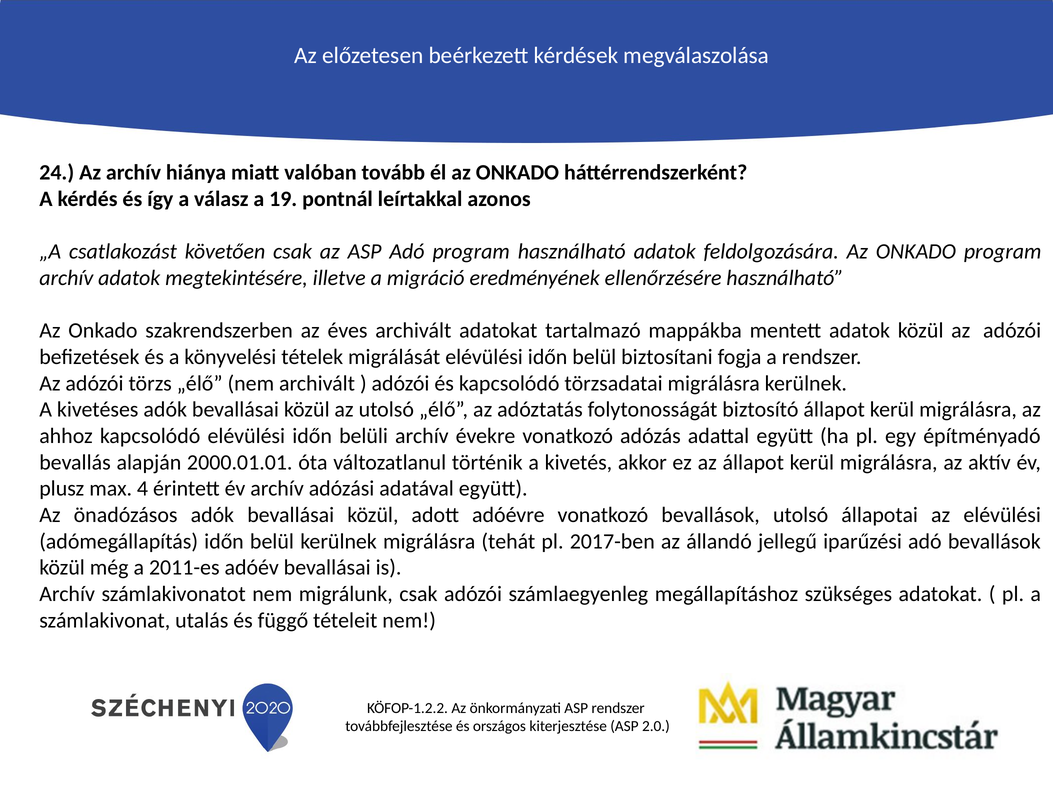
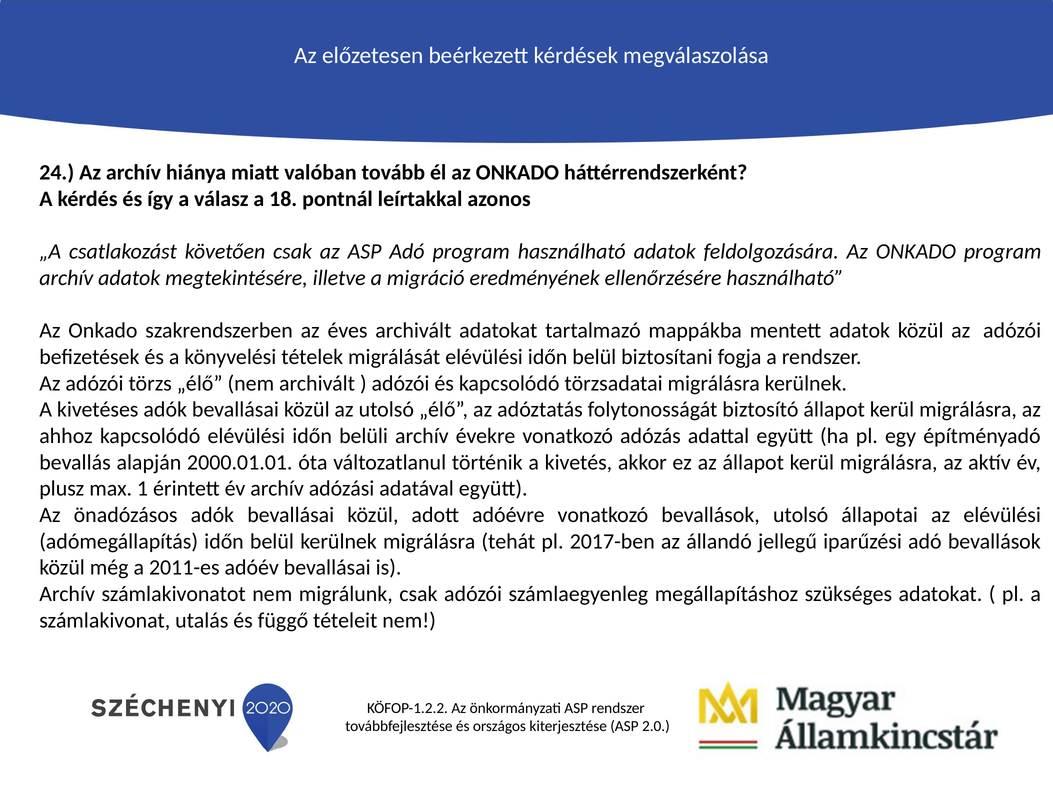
19: 19 -> 18
4: 4 -> 1
